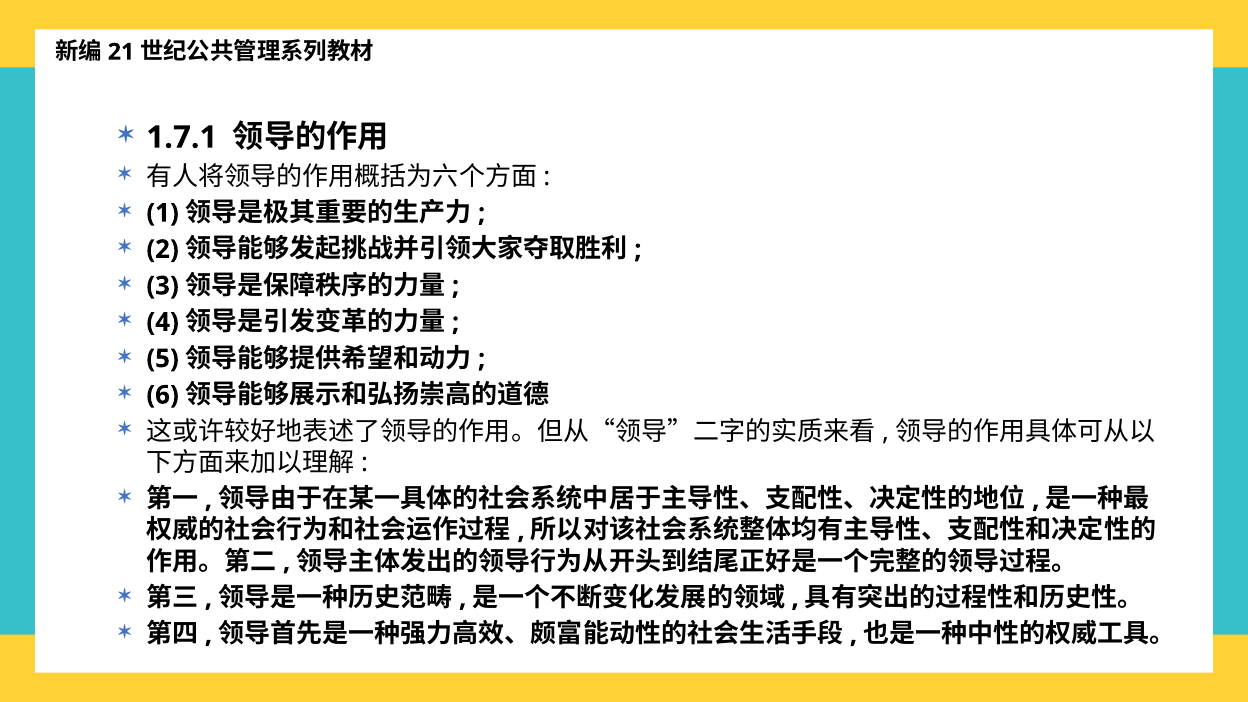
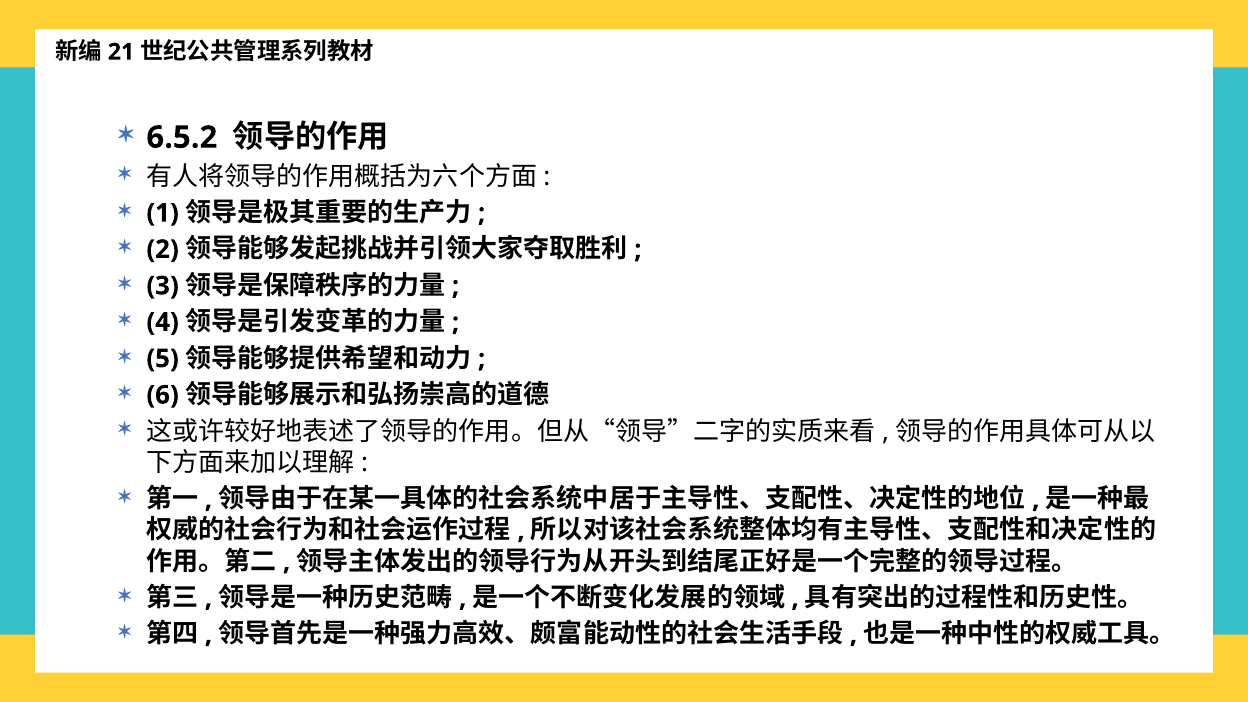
1.7.1: 1.7.1 -> 6.5.2
